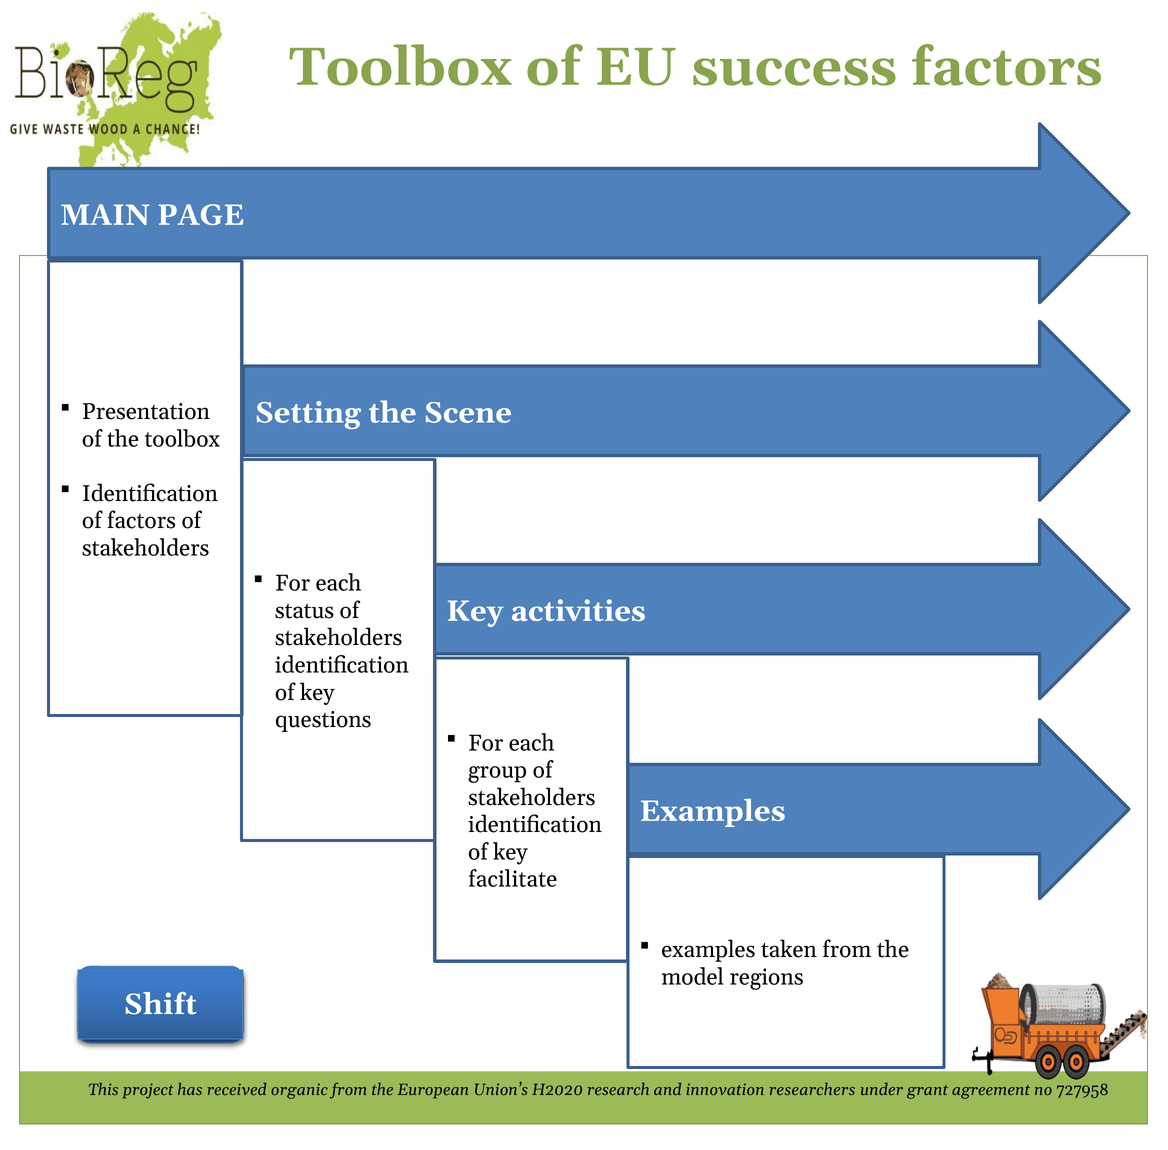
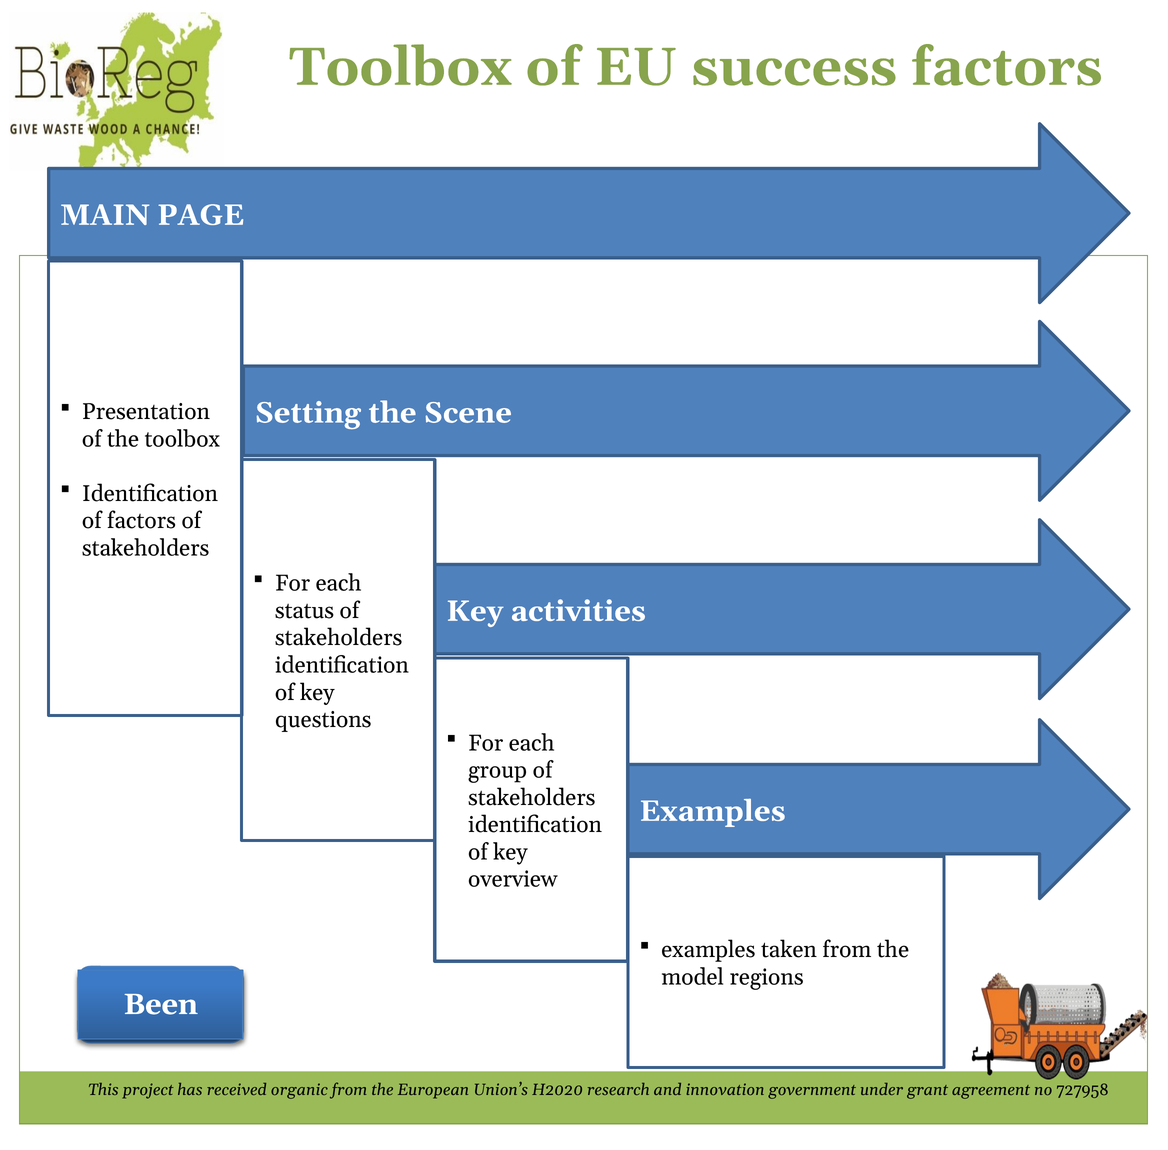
facilitate: facilitate -> overview
Shift: Shift -> Been
researchers: researchers -> government
